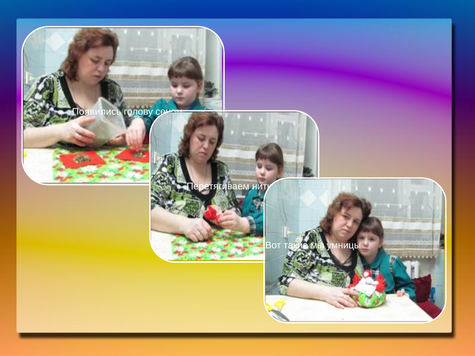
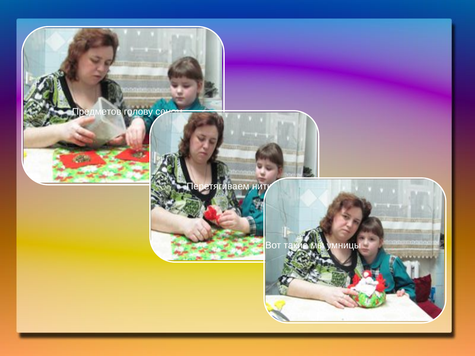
Появились: Появились -> Предметов
